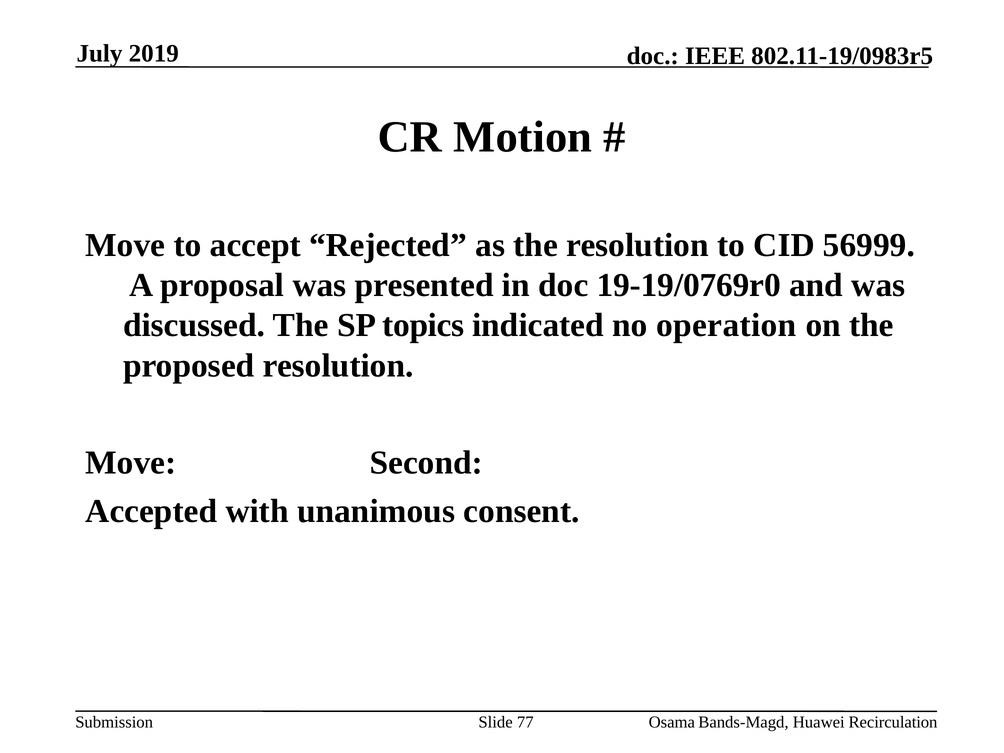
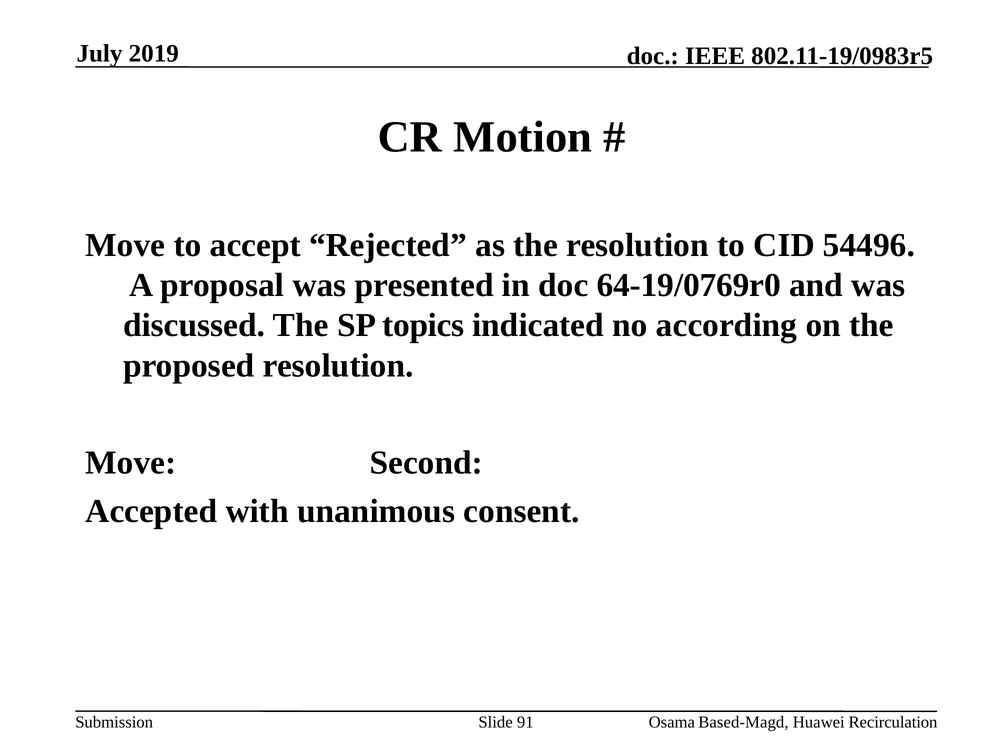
56999: 56999 -> 54496
19-19/0769r0: 19-19/0769r0 -> 64-19/0769r0
operation: operation -> according
77: 77 -> 91
Bands-Magd: Bands-Magd -> Based-Magd
